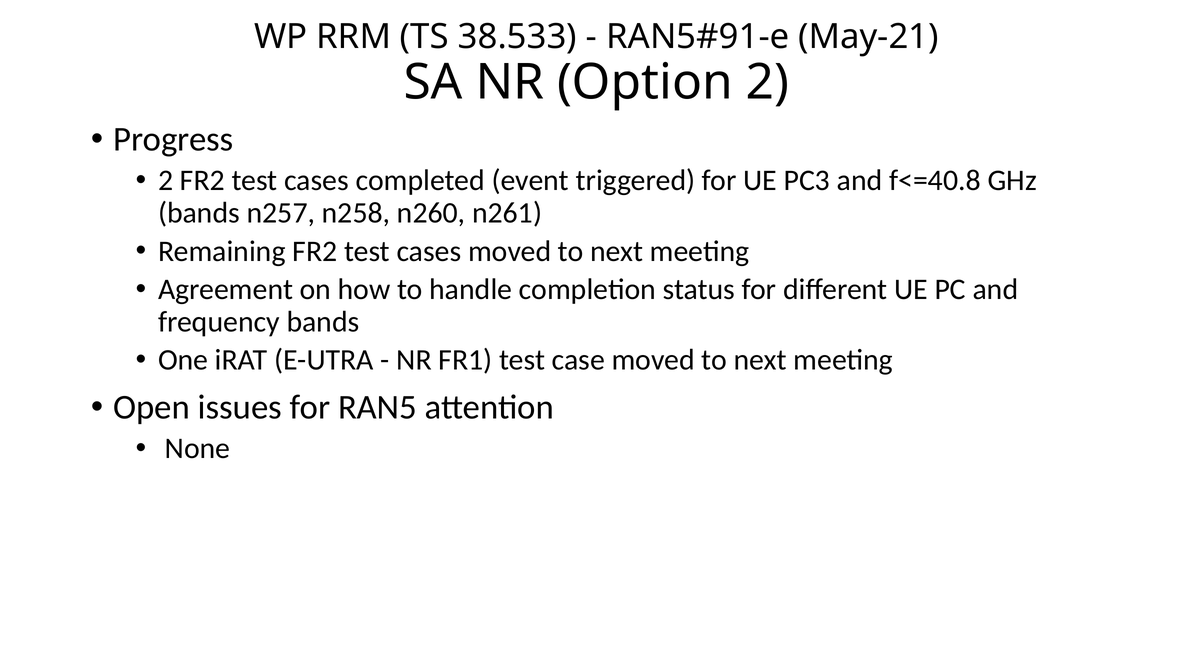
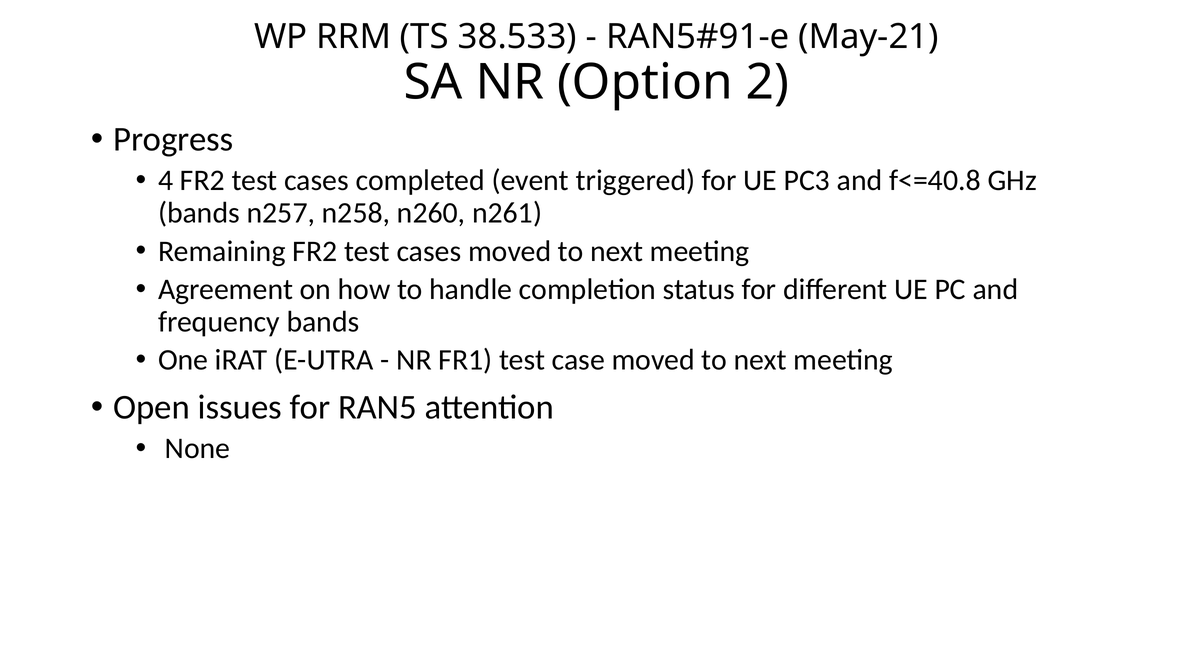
2 at (166, 181): 2 -> 4
